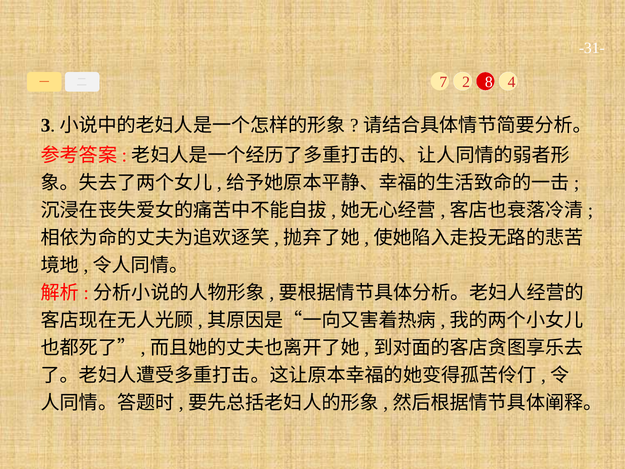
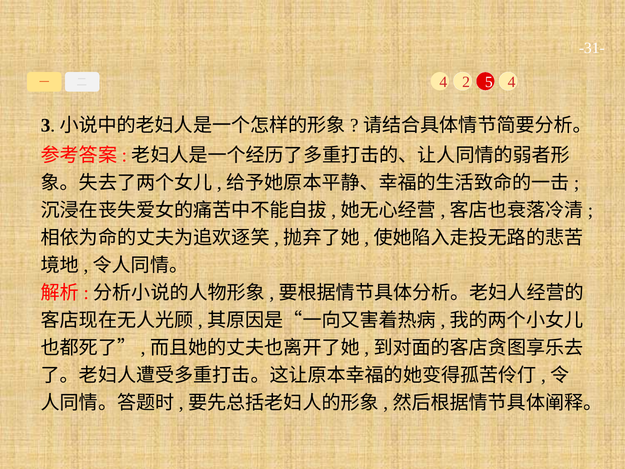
7 at (443, 82): 7 -> 4
8: 8 -> 5
